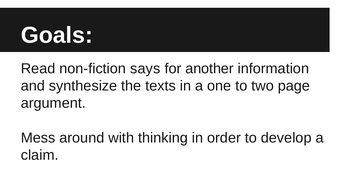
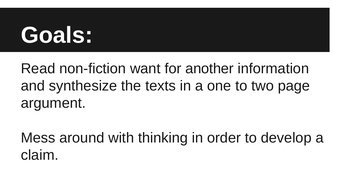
says: says -> want
